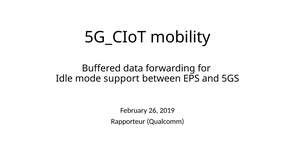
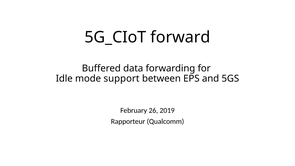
mobility: mobility -> forward
